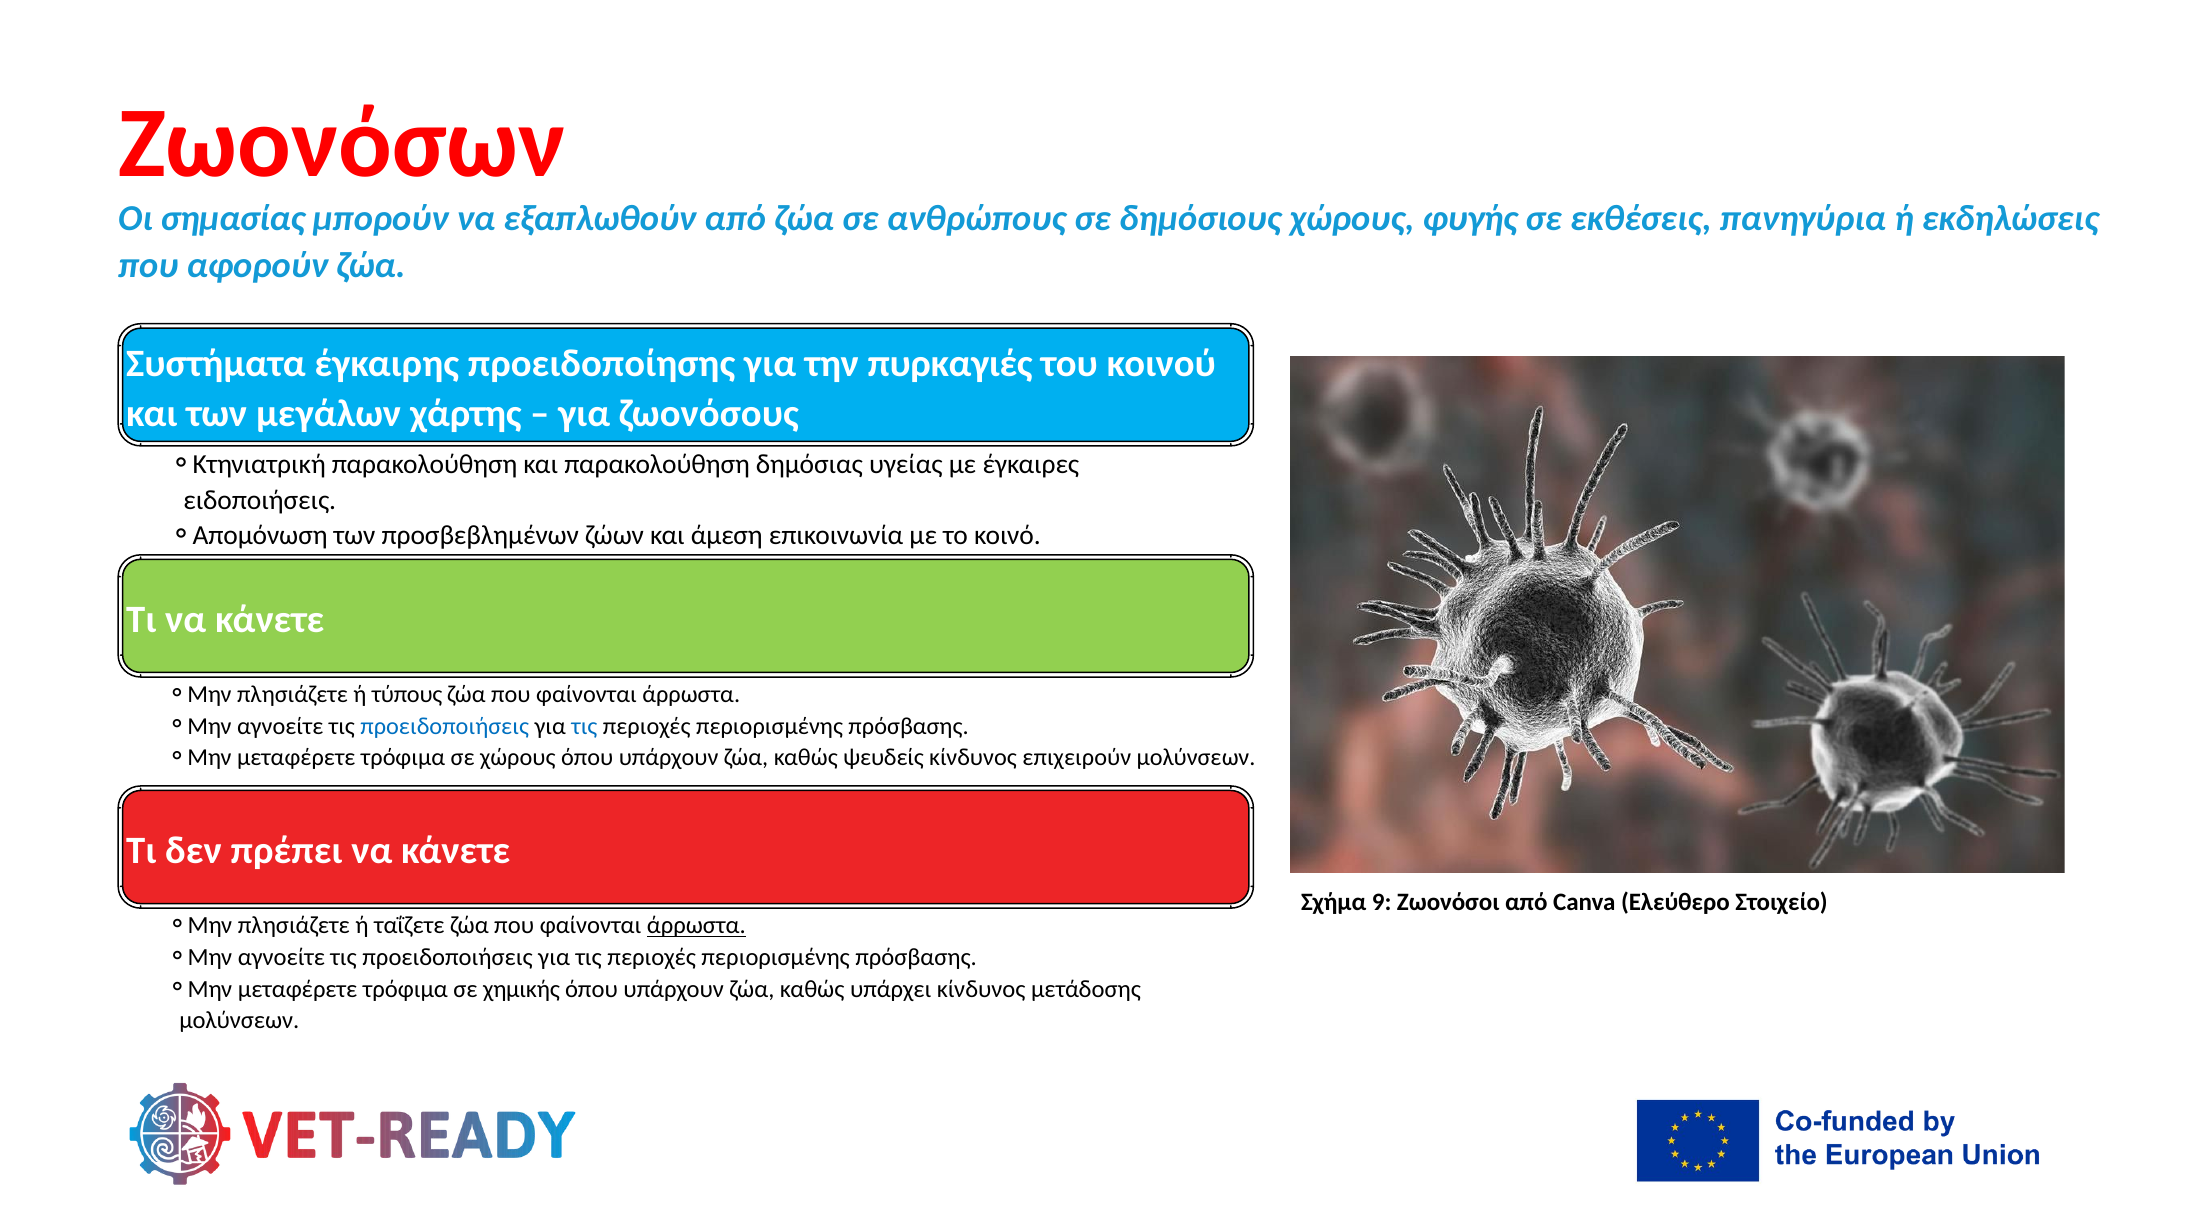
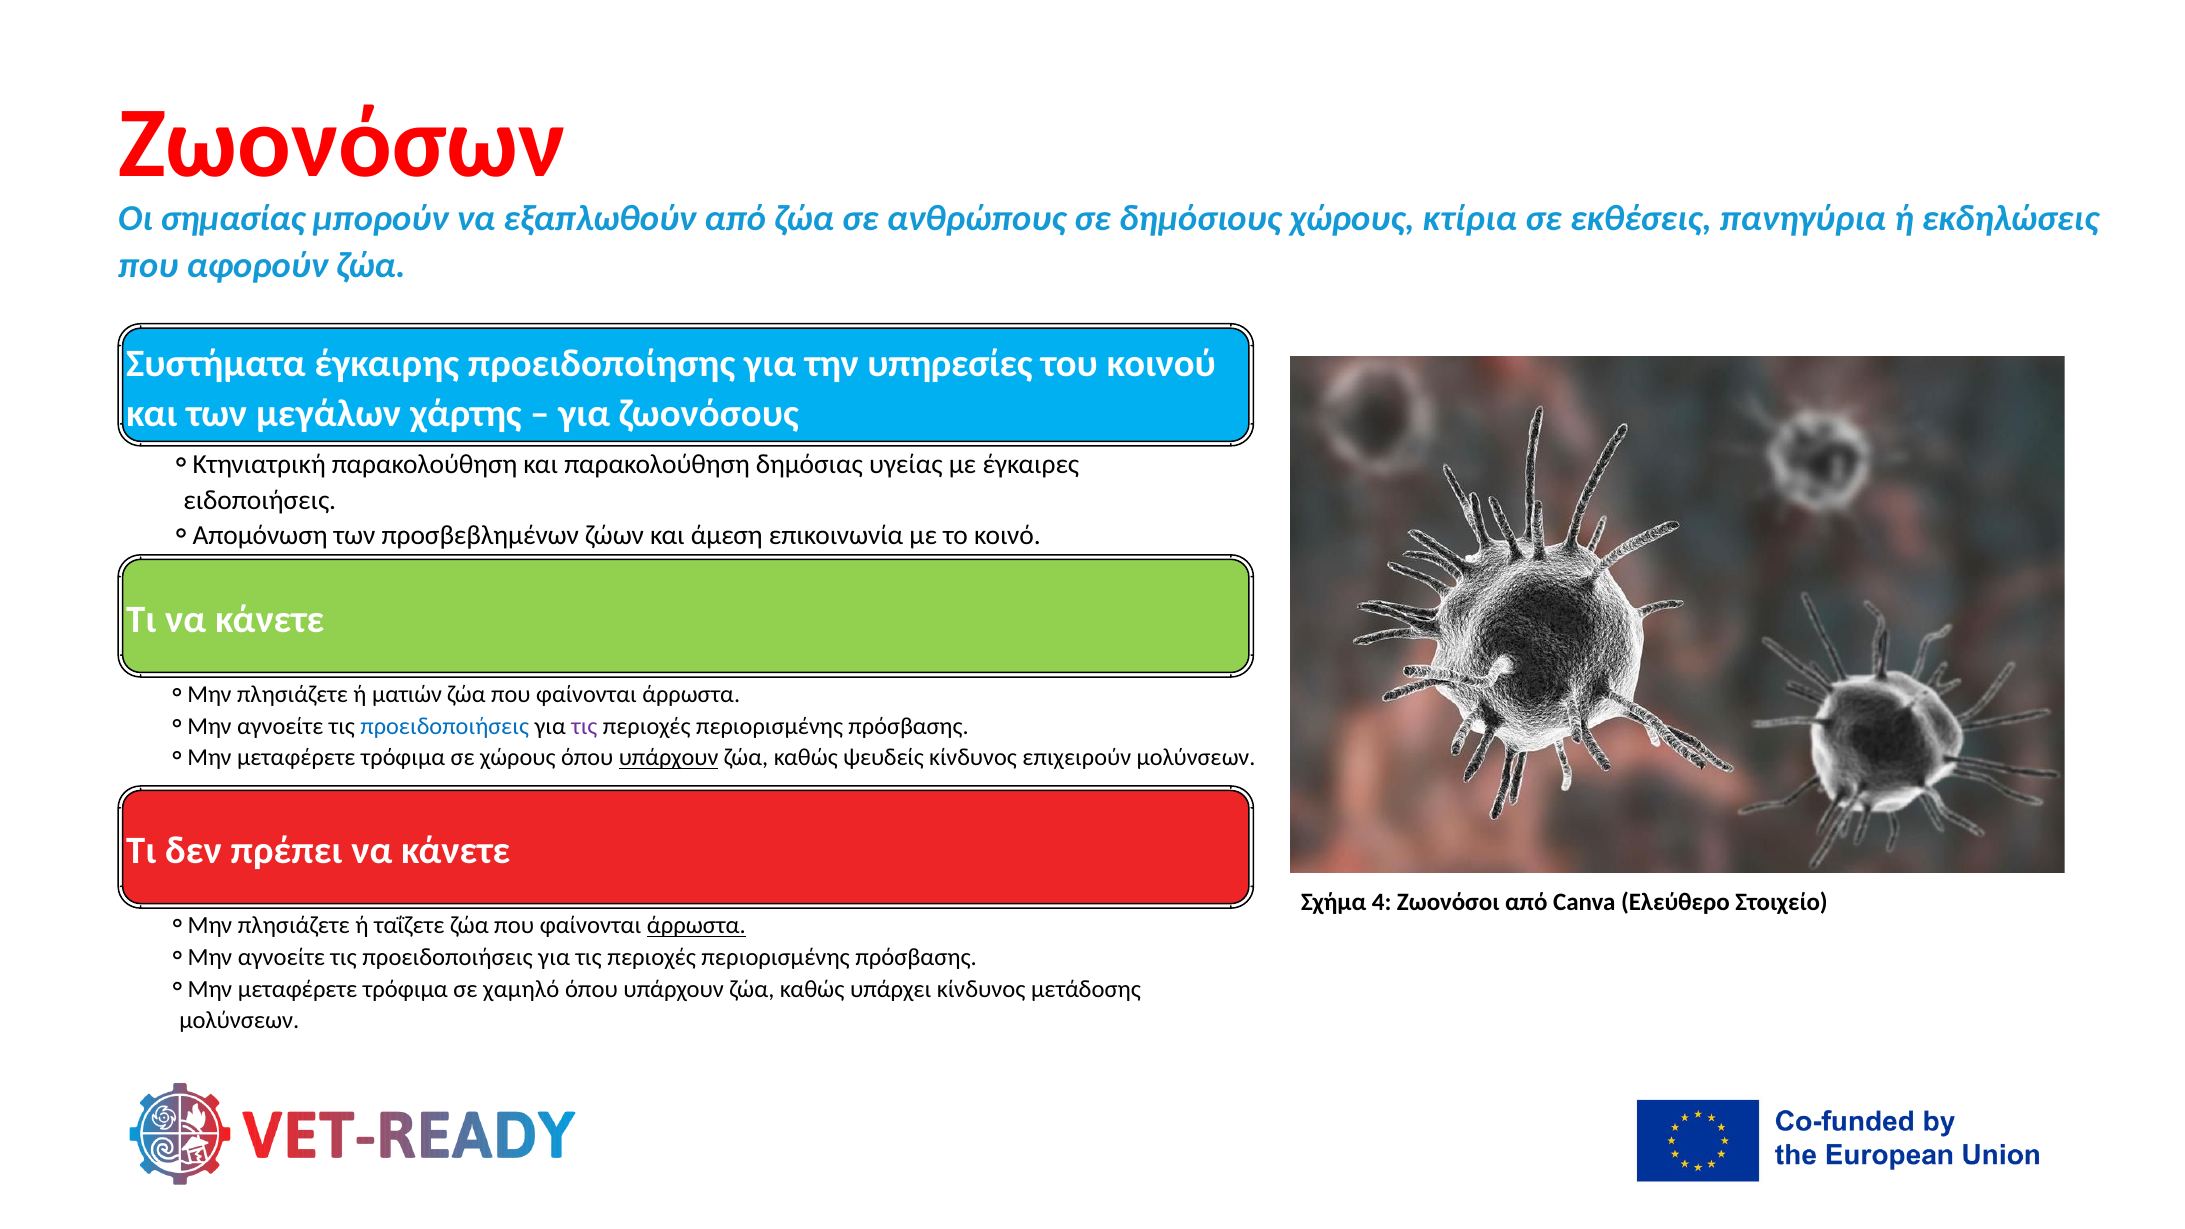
φυγής: φυγής -> κτίρια
πυρκαγιές: πυρκαγιές -> υπηρεσίες
τύπους: τύπους -> ματιών
τις at (584, 726) colour: blue -> purple
υπάρχουν at (669, 758) underline: none -> present
9: 9 -> 4
χημικής: χημικής -> χαμηλό
